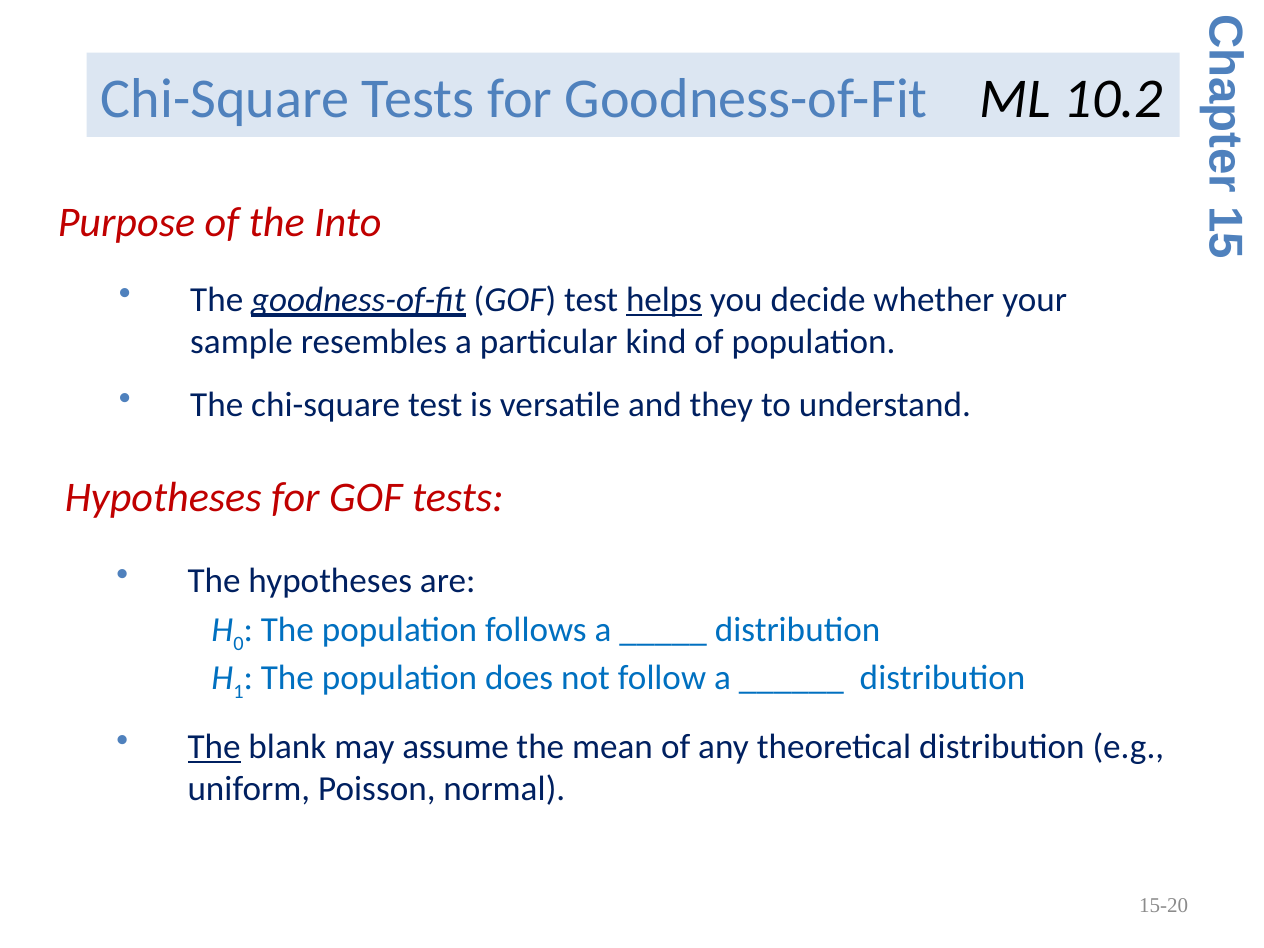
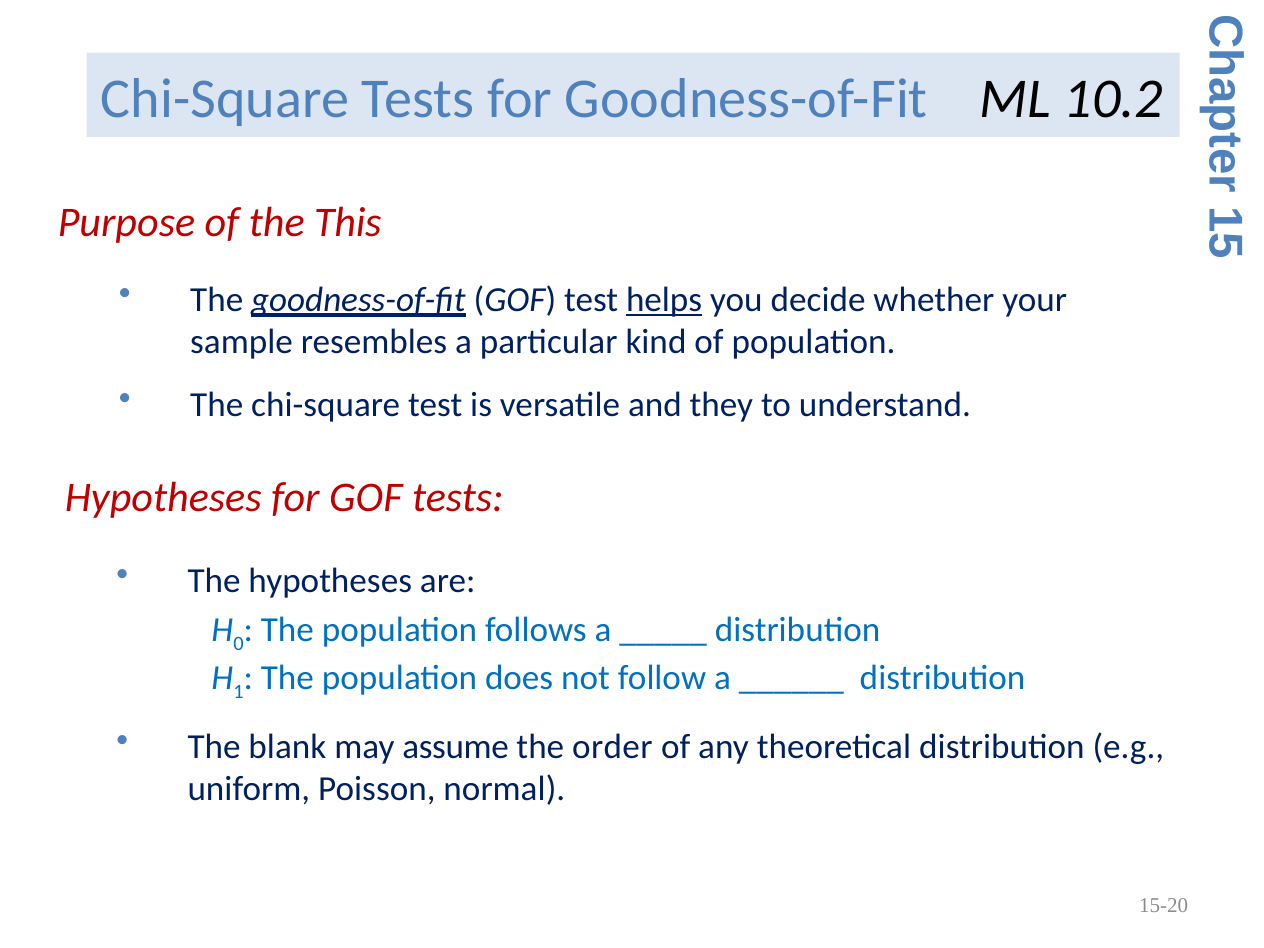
Into: Into -> This
The at (214, 747) underline: present -> none
mean: mean -> order
